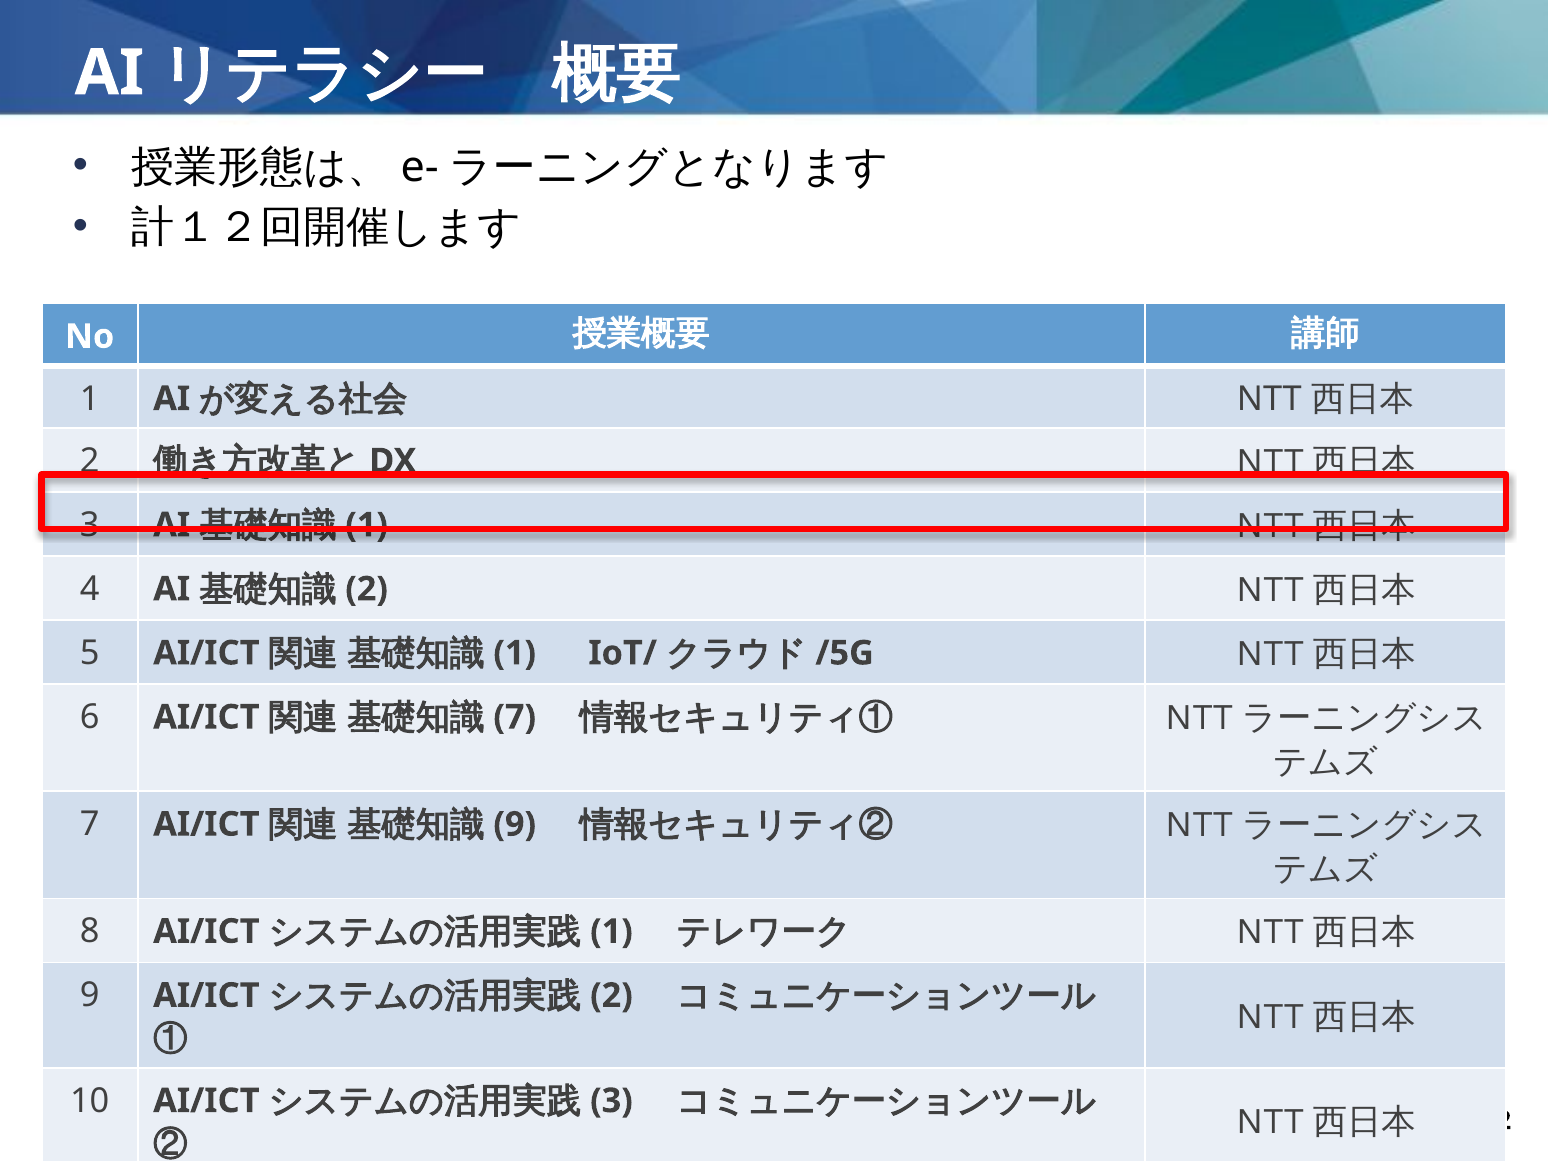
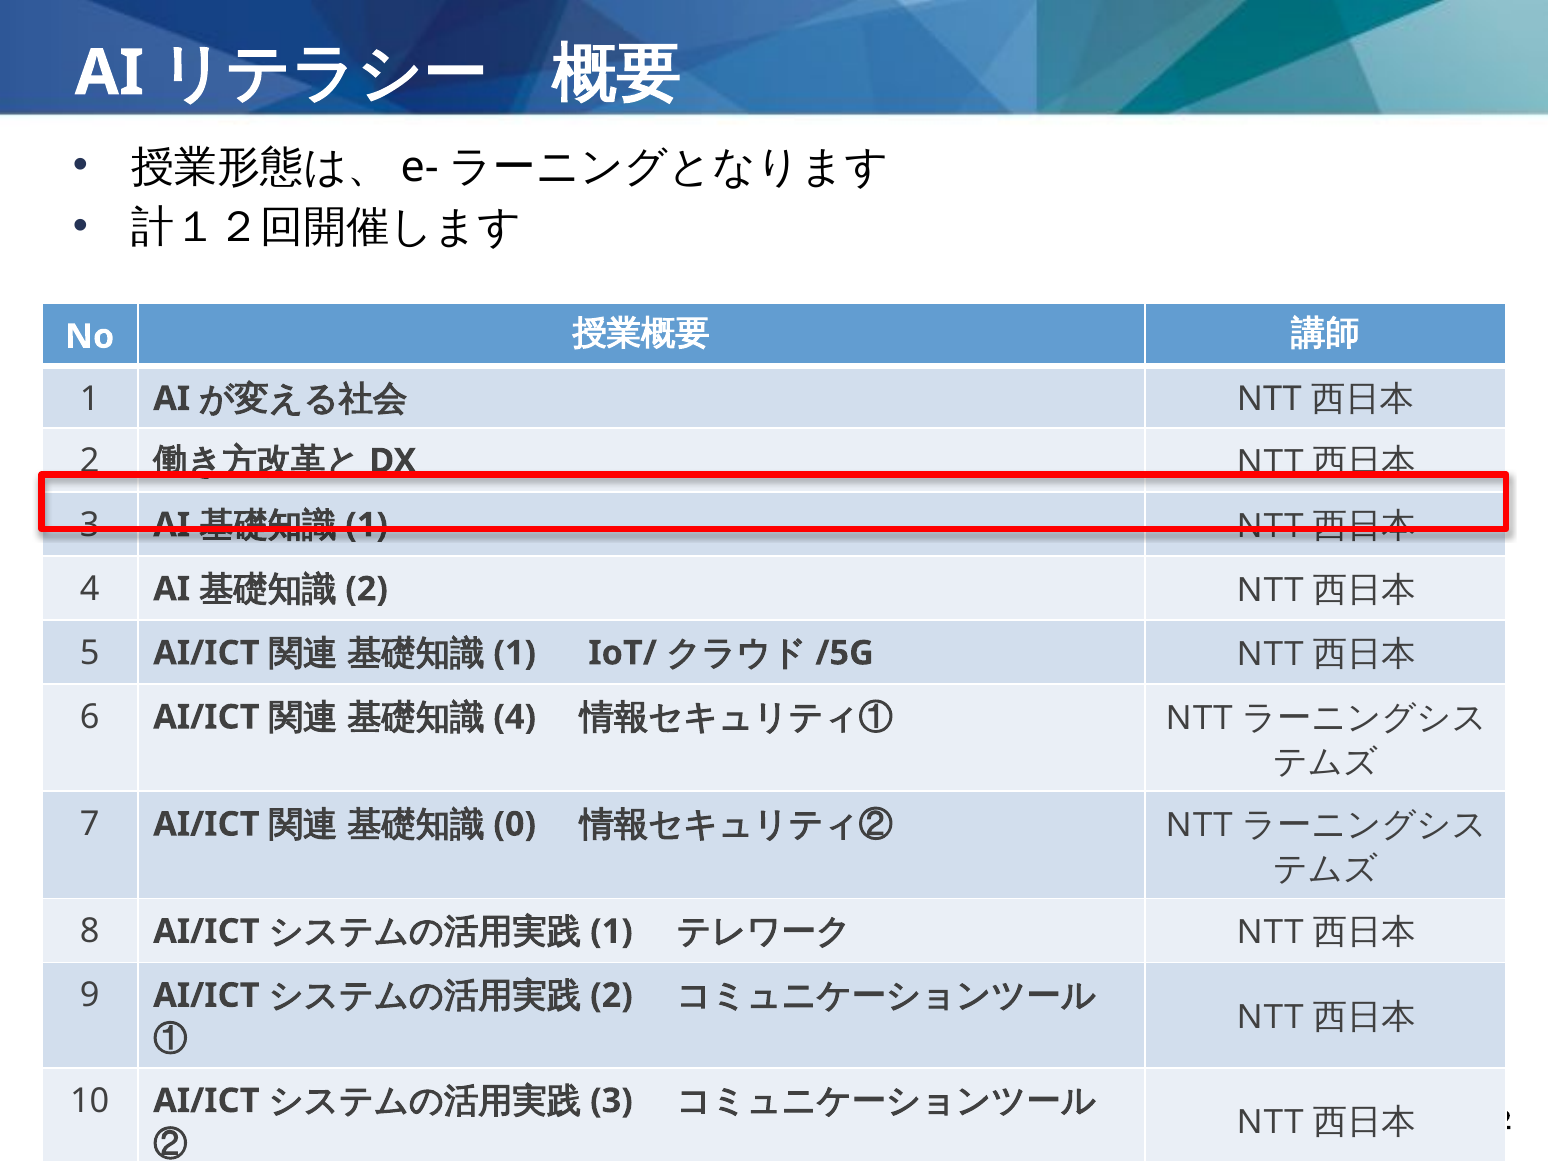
7 at (515, 717): 7 -> 4
9 at (515, 824): 9 -> 0
